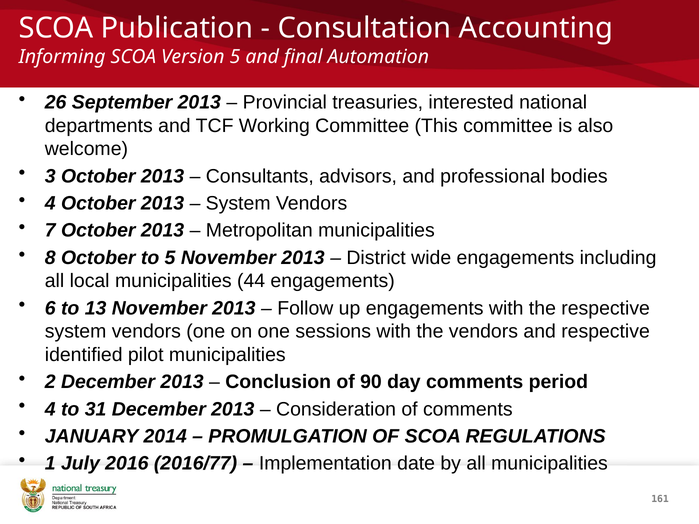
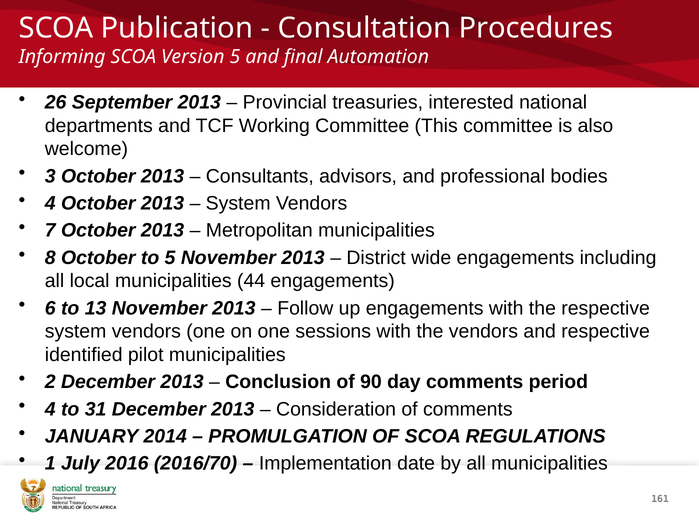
Accounting: Accounting -> Procedures
2016/77: 2016/77 -> 2016/70
